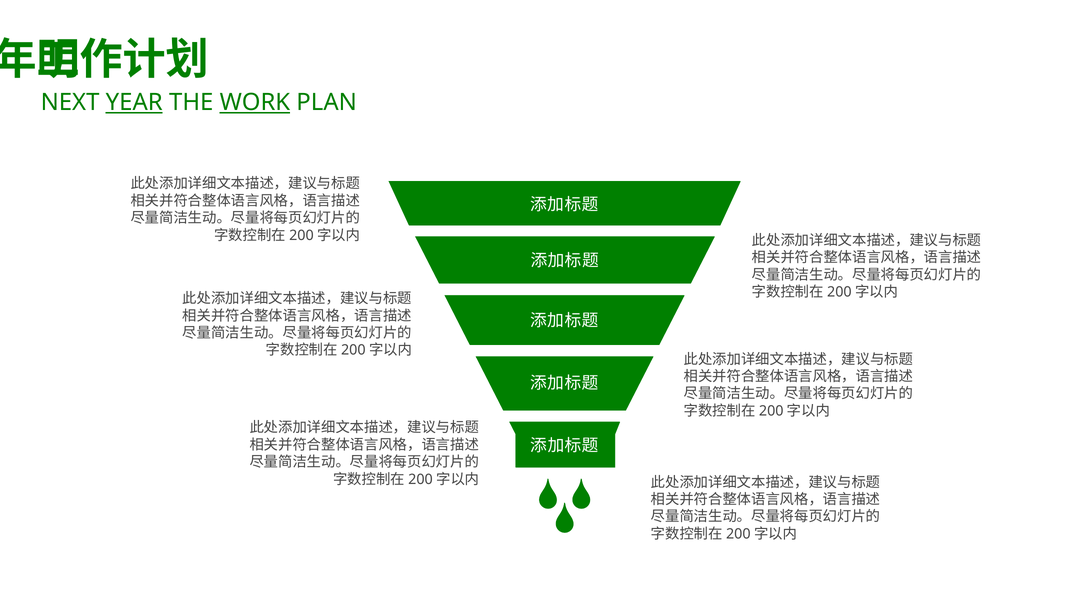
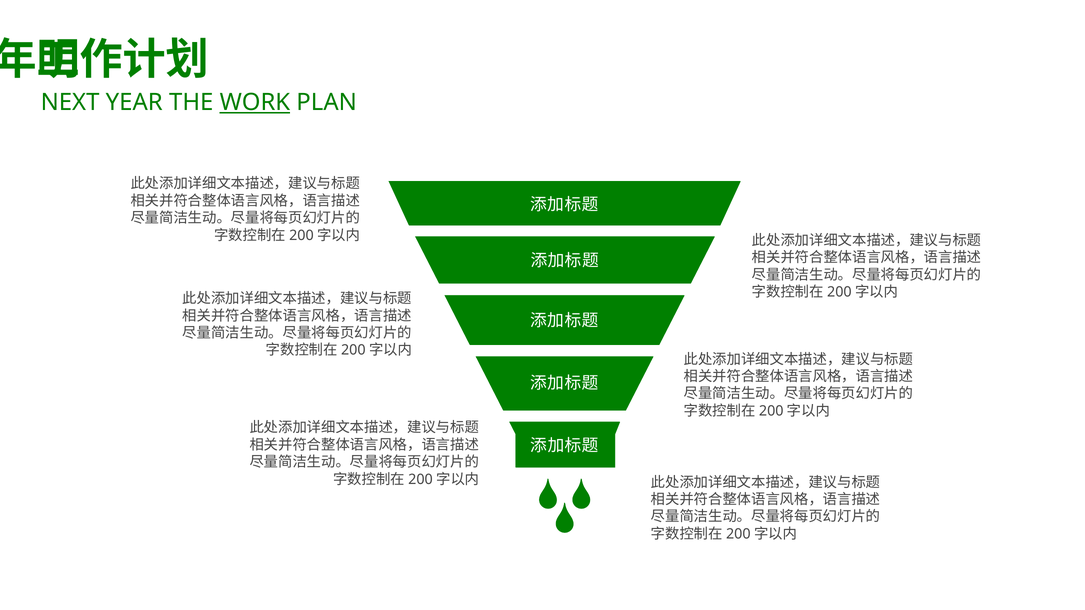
YEAR underline: present -> none
